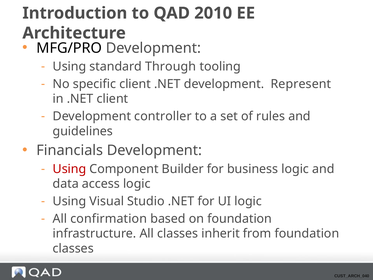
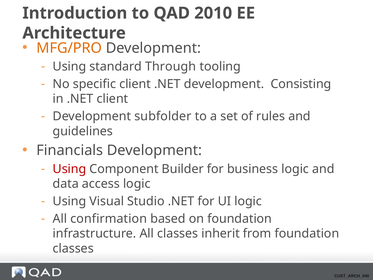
MFG/PRO colour: black -> orange
Represent: Represent -> Consisting
controller: controller -> subfolder
